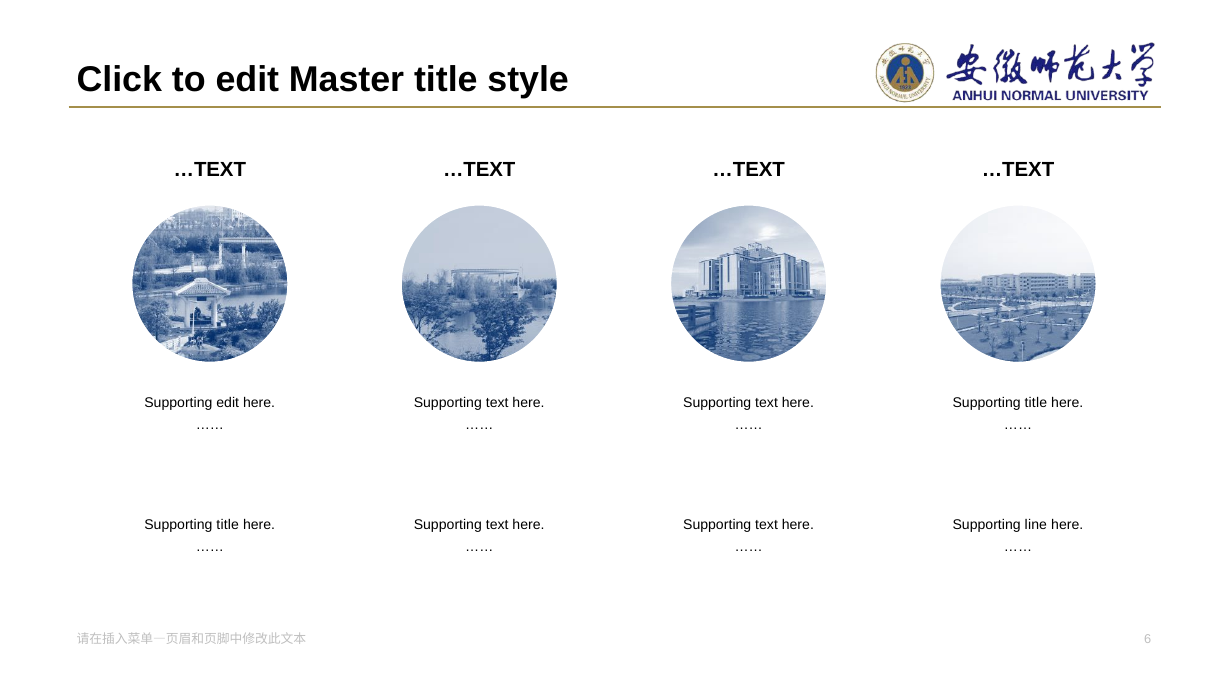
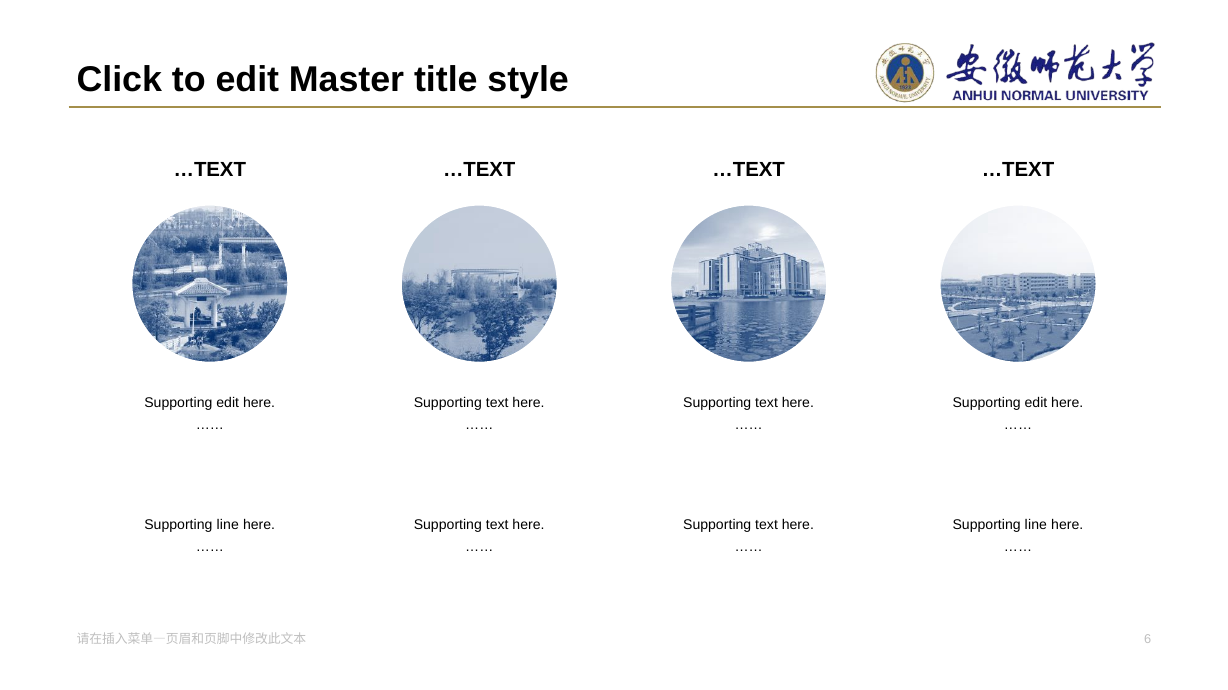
title at (1036, 403): title -> edit
title at (228, 526): title -> line
